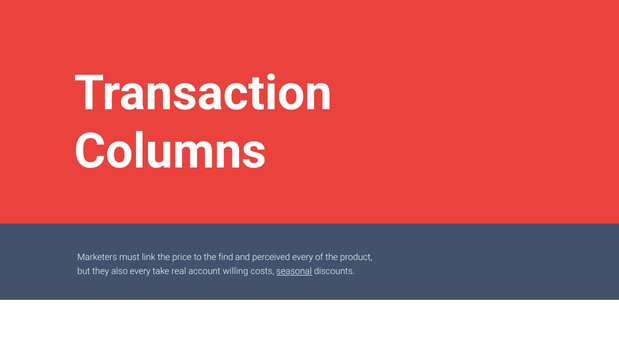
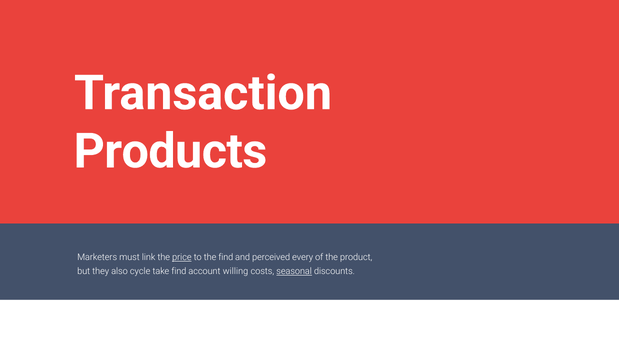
Columns: Columns -> Products
price underline: none -> present
also every: every -> cycle
take real: real -> find
